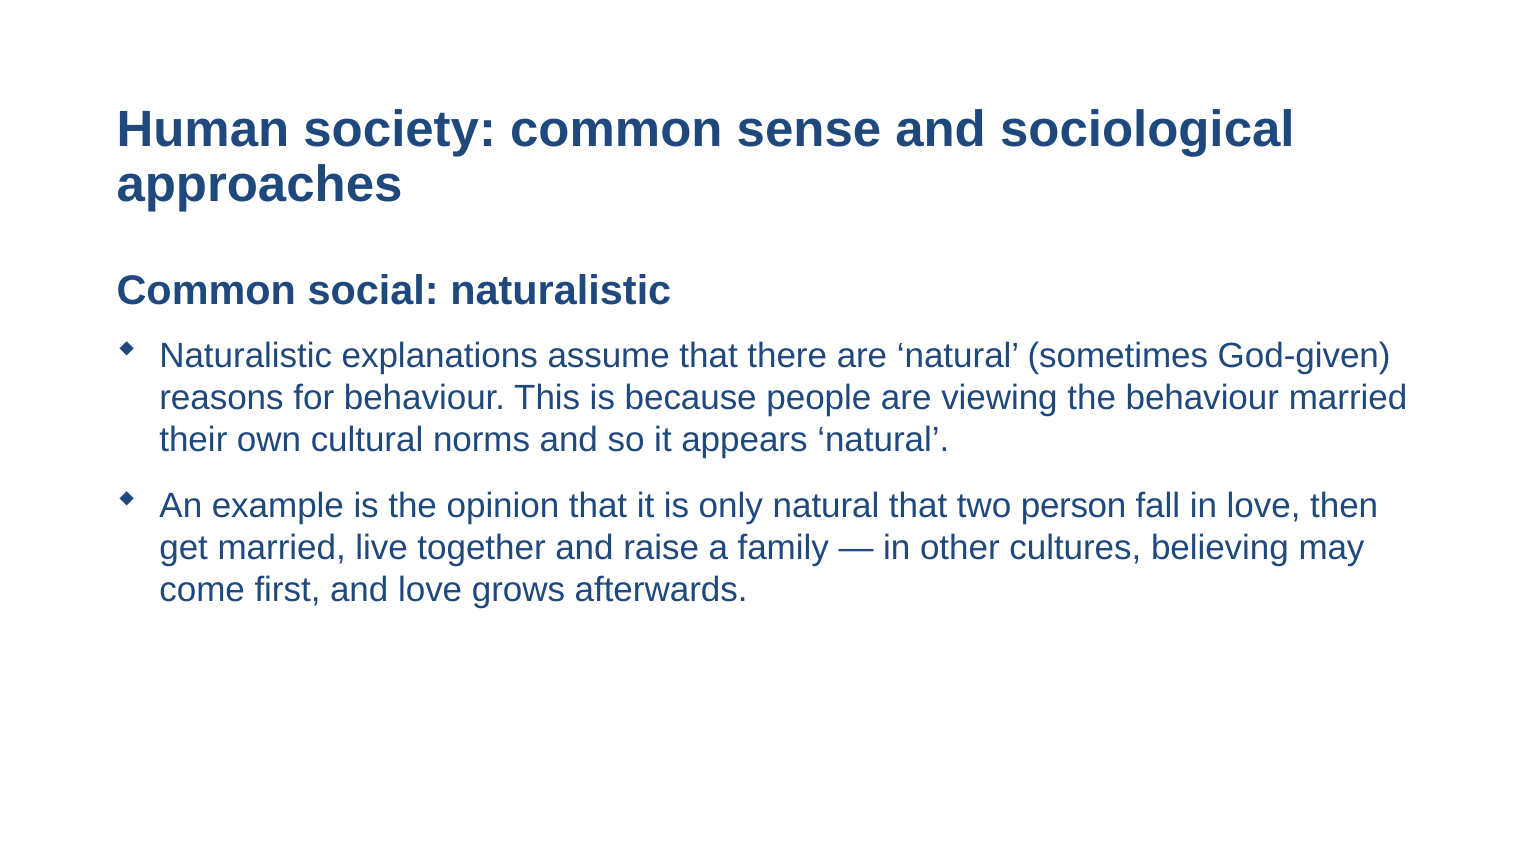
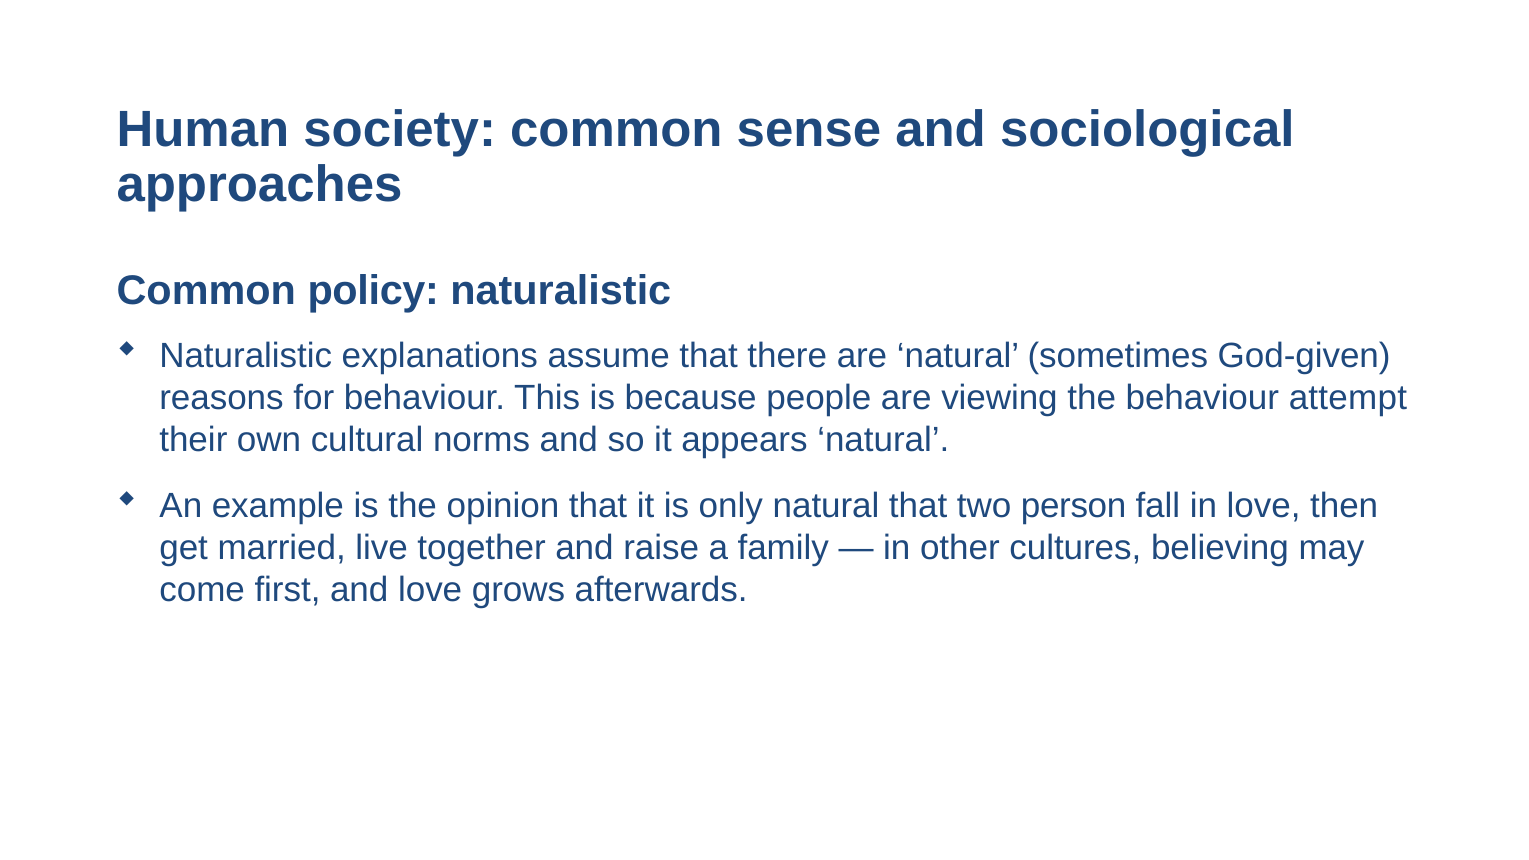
social: social -> policy
behaviour married: married -> attempt
